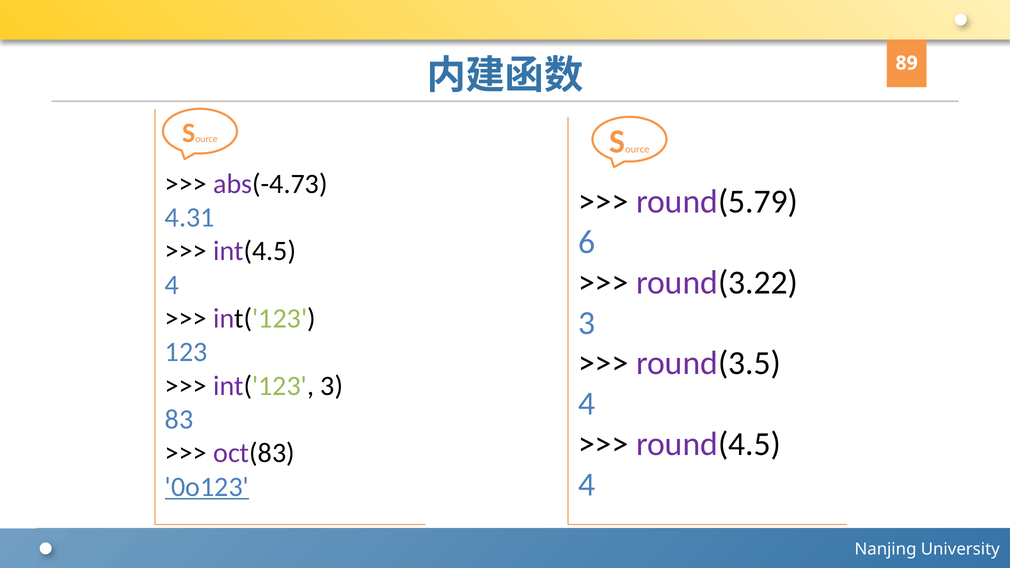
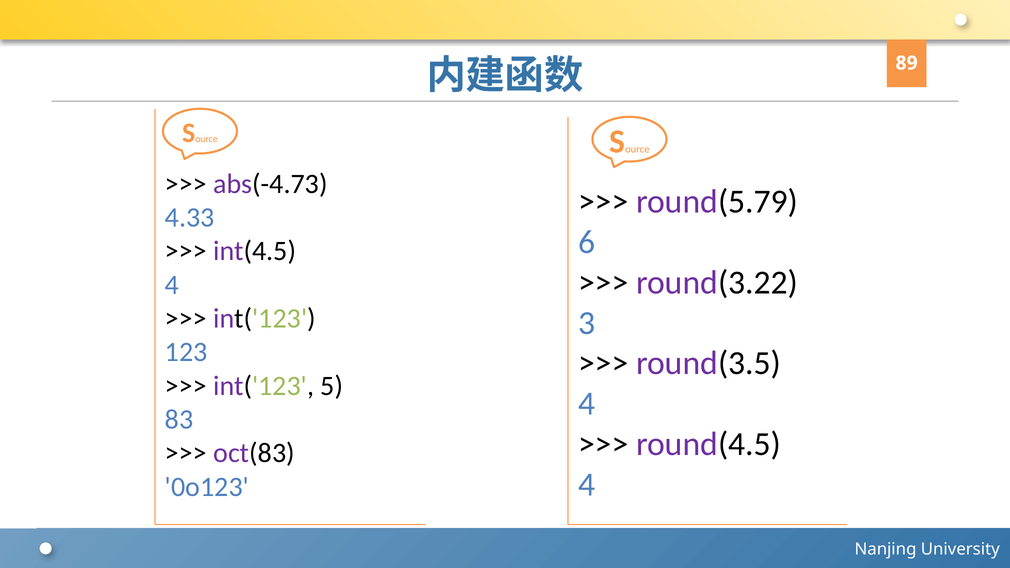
4.31: 4.31 -> 4.33
int('123 3: 3 -> 5
0o123 underline: present -> none
